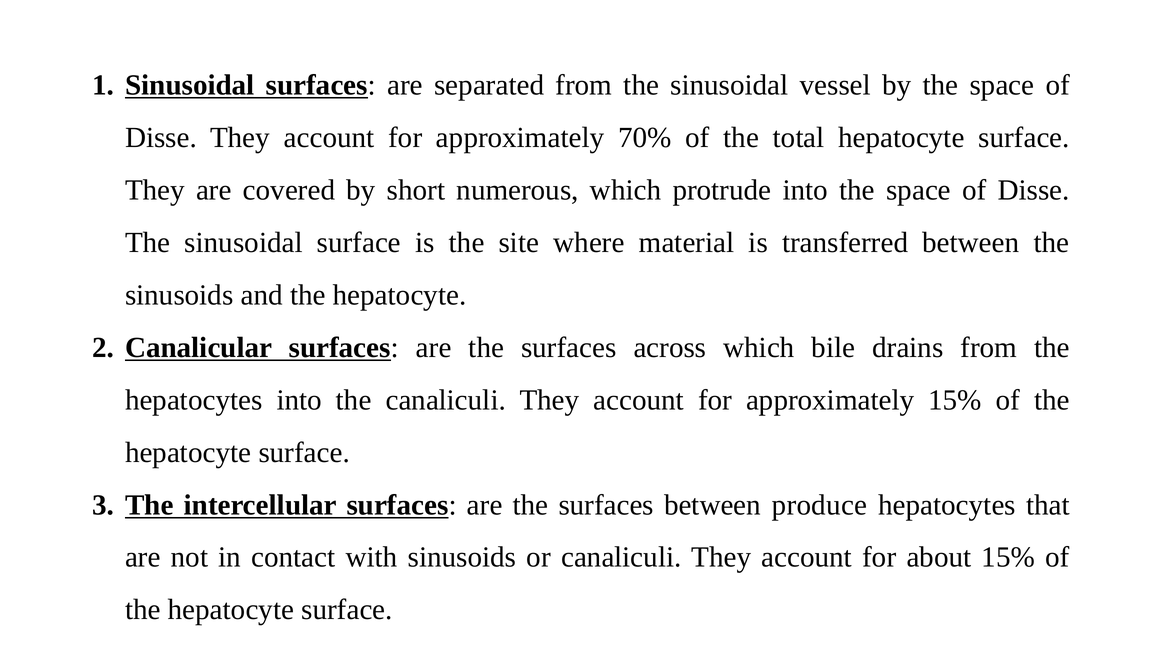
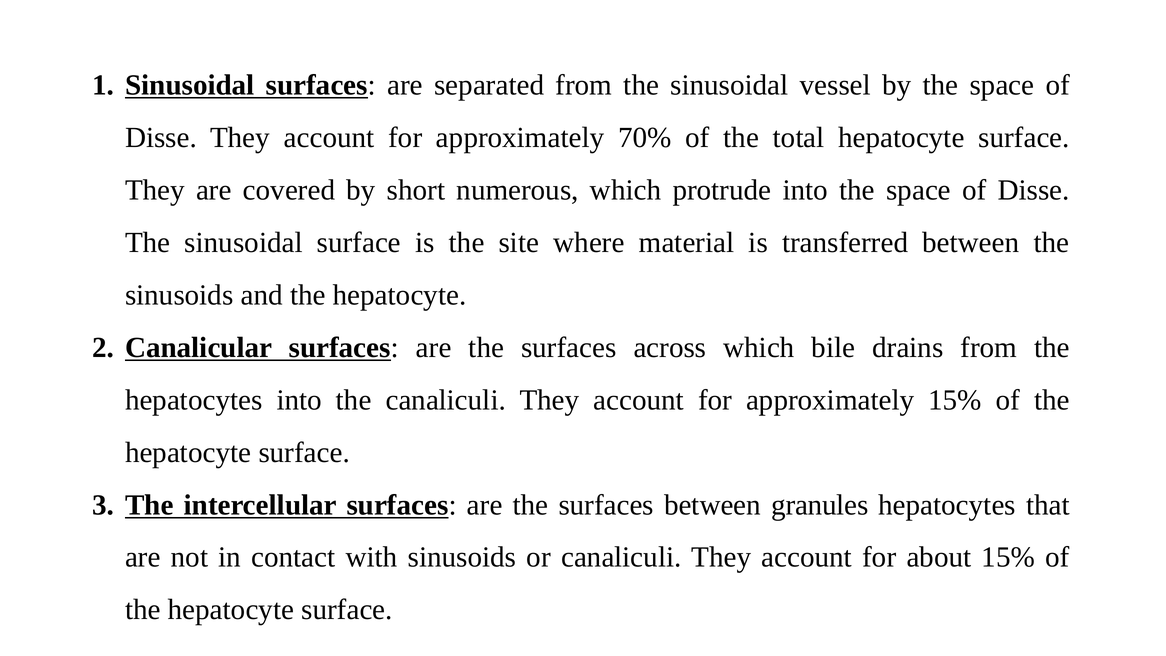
produce: produce -> granules
